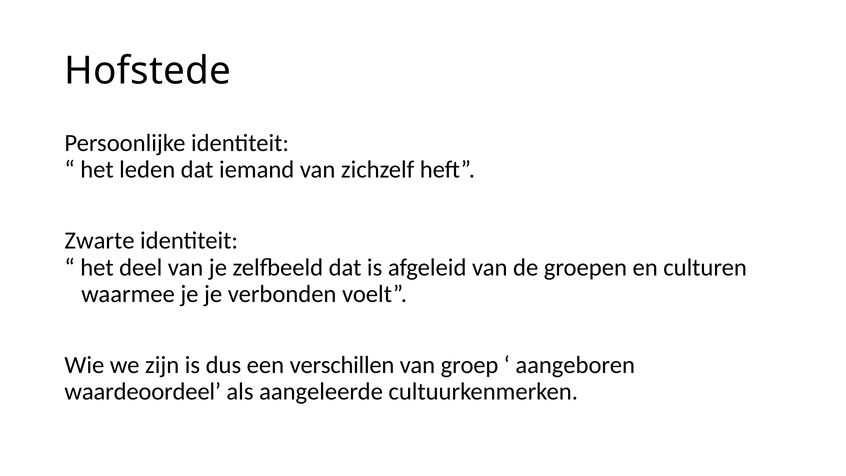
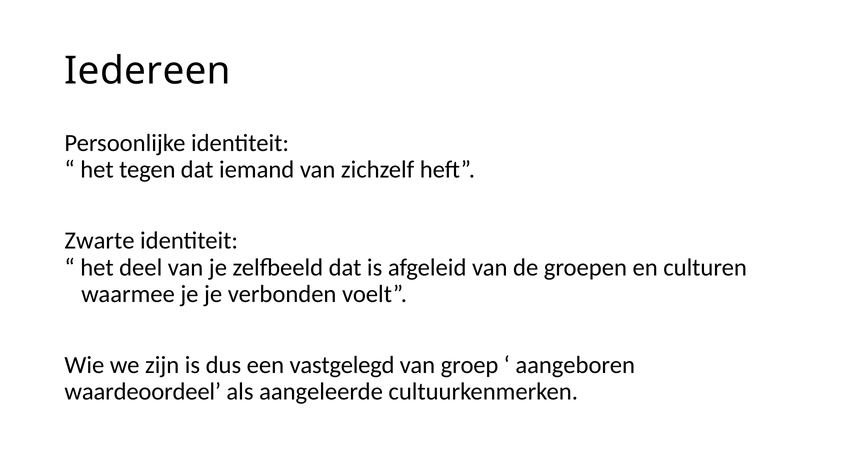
Hofstede: Hofstede -> Iedereen
leden: leden -> tegen
verschillen: verschillen -> vastgelegd
